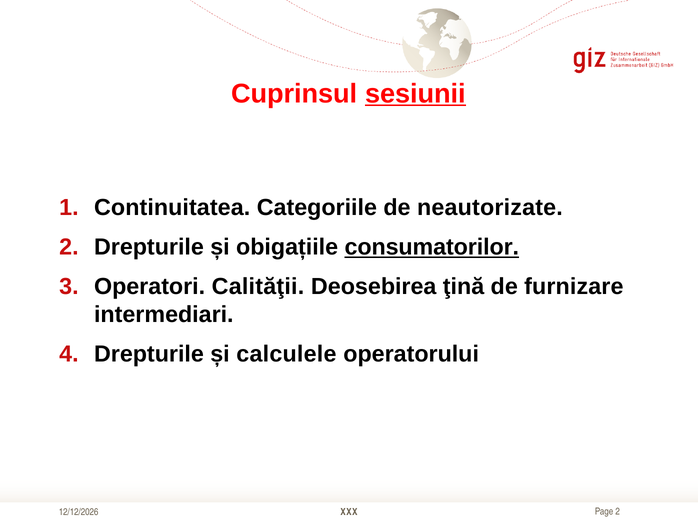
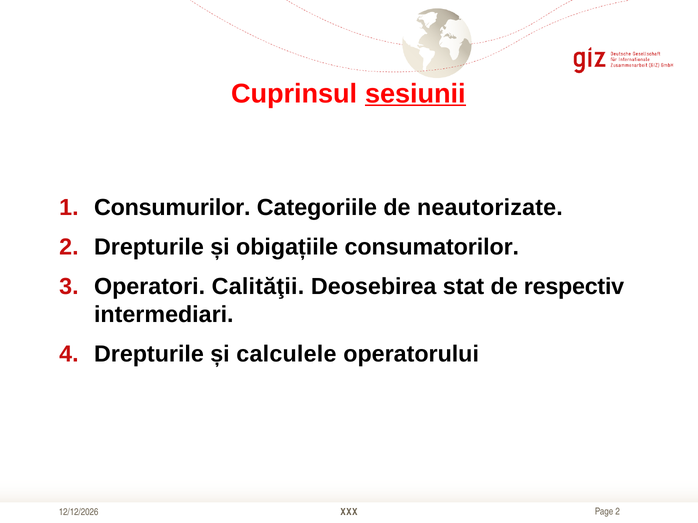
Continuitatea: Continuitatea -> Consumurilor
consumatorilor underline: present -> none
ţină: ţină -> stat
furnizare: furnizare -> respectiv
